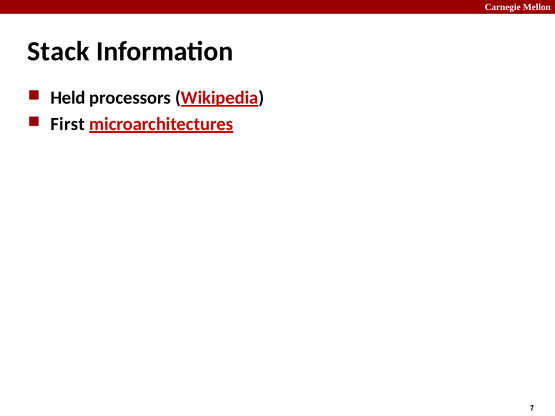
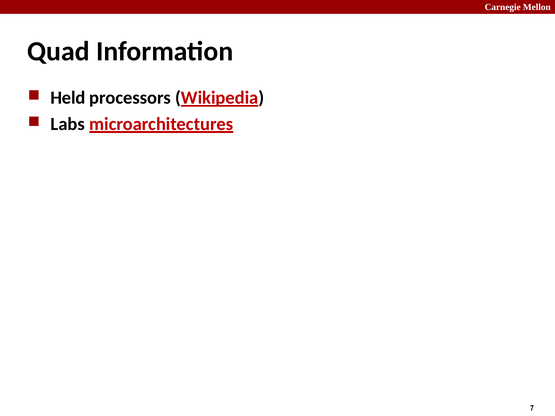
Stack: Stack -> Quad
First: First -> Labs
